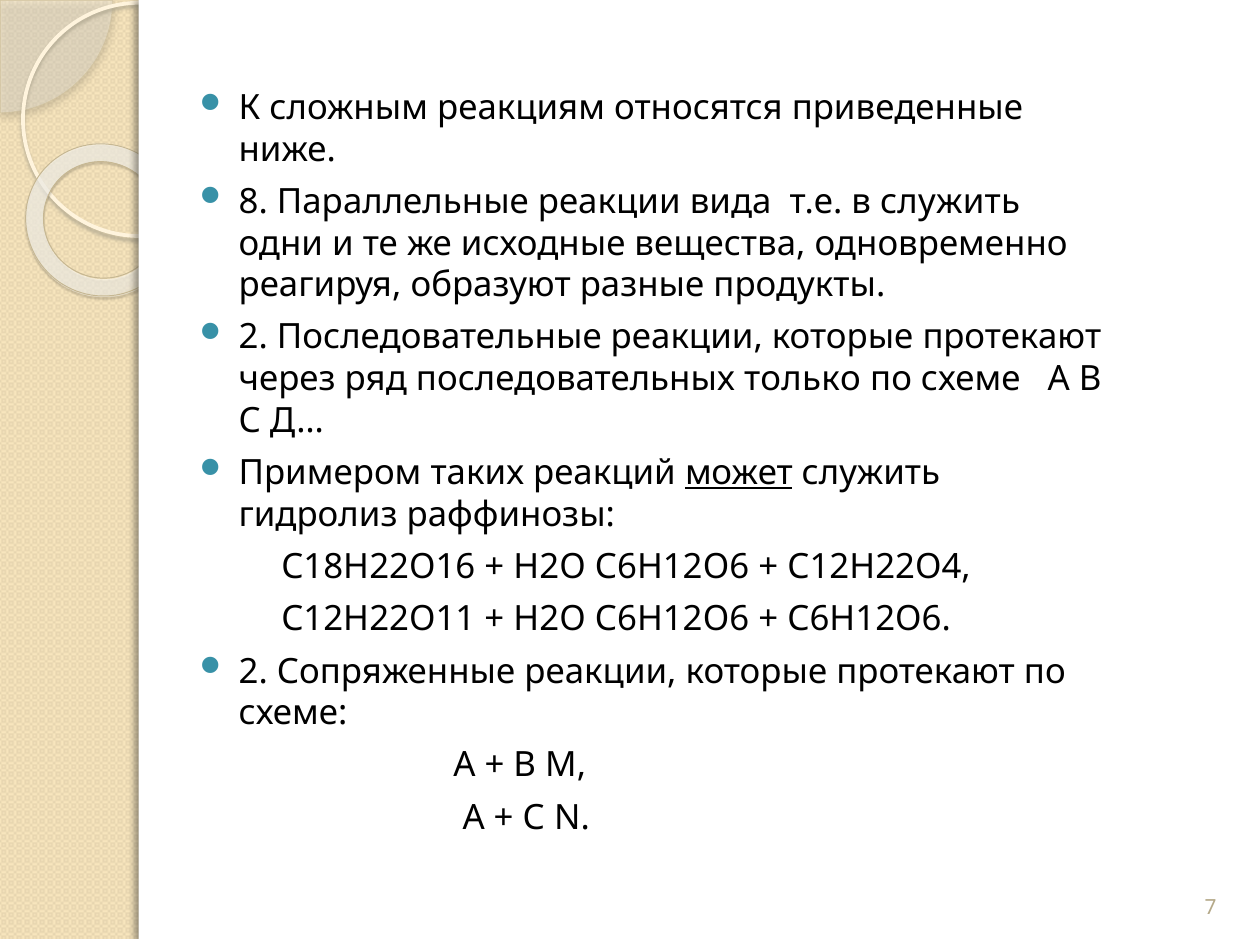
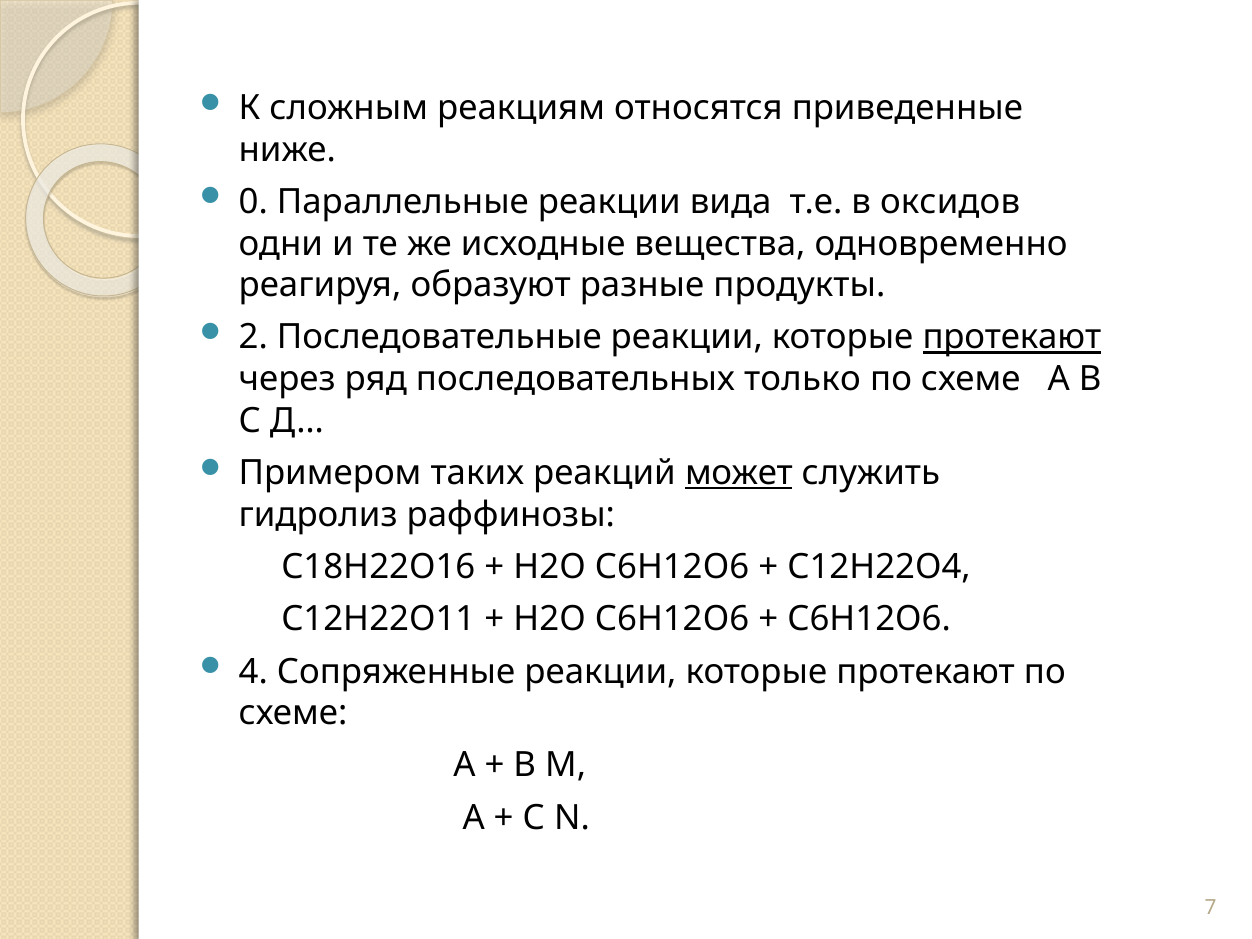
8: 8 -> 0
в служить: служить -> оксидов
протекают at (1012, 337) underline: none -> present
2 at (253, 672): 2 -> 4
